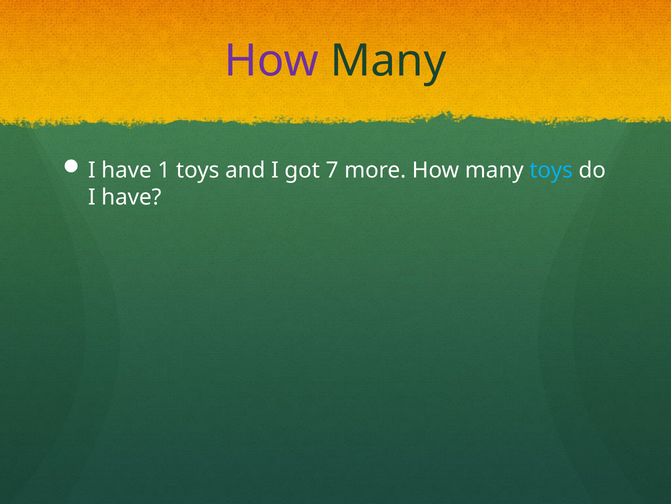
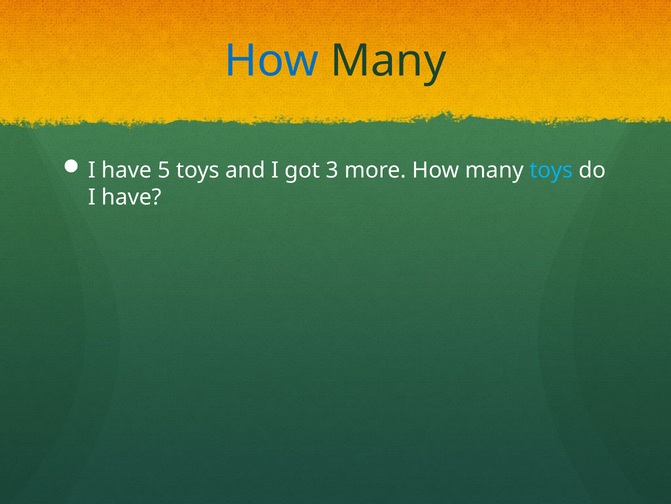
How at (272, 61) colour: purple -> blue
1: 1 -> 5
7: 7 -> 3
